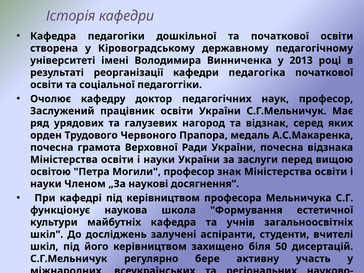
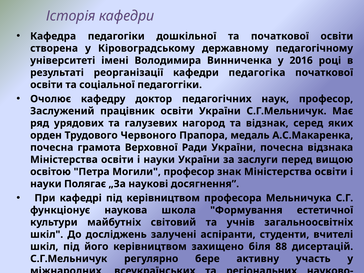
2013: 2013 -> 2016
науки Членом: Членом -> Полягає
майбутніх кафедра: кафедра -> світовий
50: 50 -> 88
